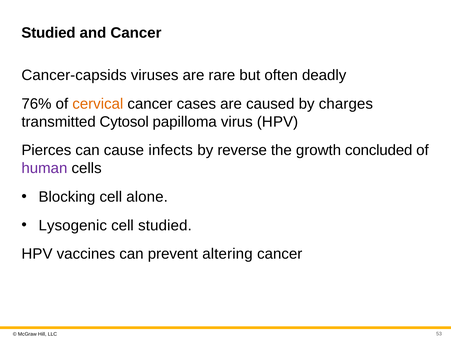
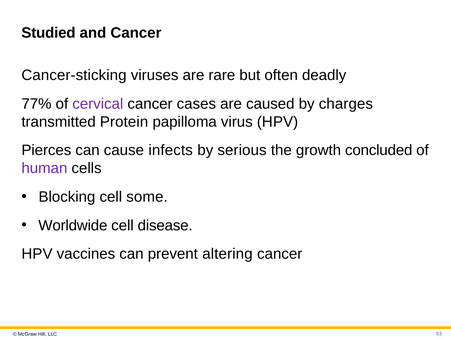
Cancer-capsids: Cancer-capsids -> Cancer-sticking
76%: 76% -> 77%
cervical colour: orange -> purple
Cytosol: Cytosol -> Protein
reverse: reverse -> serious
alone: alone -> some
Lysogenic: Lysogenic -> Worldwide
cell studied: studied -> disease
